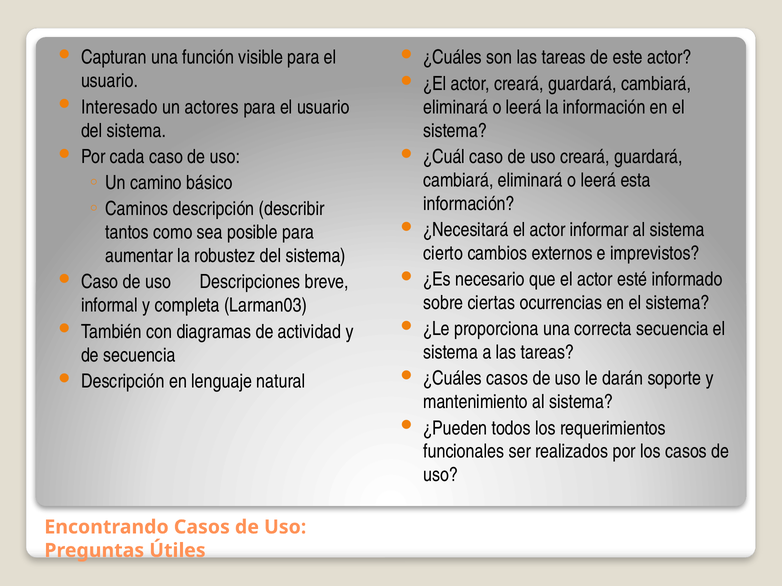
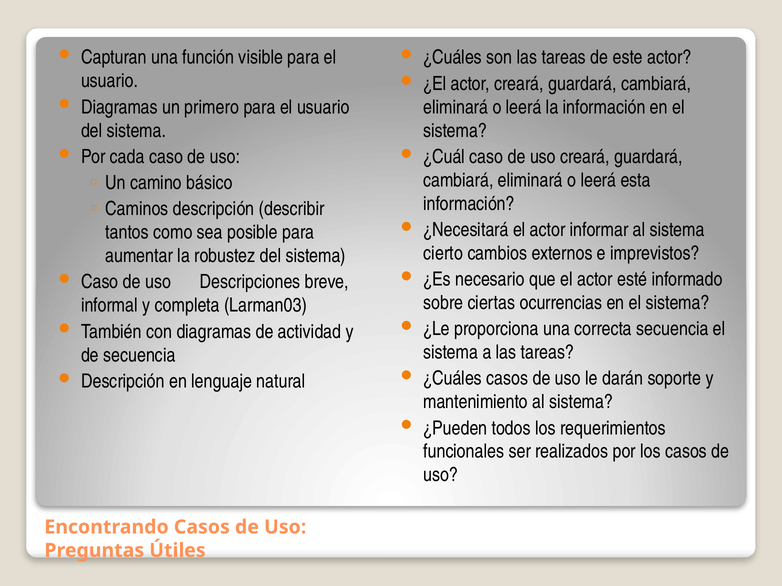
Interesado at (119, 107): Interesado -> Diagramas
actores: actores -> primero
